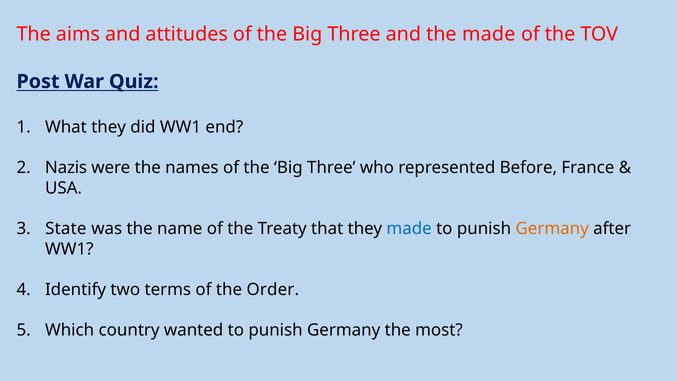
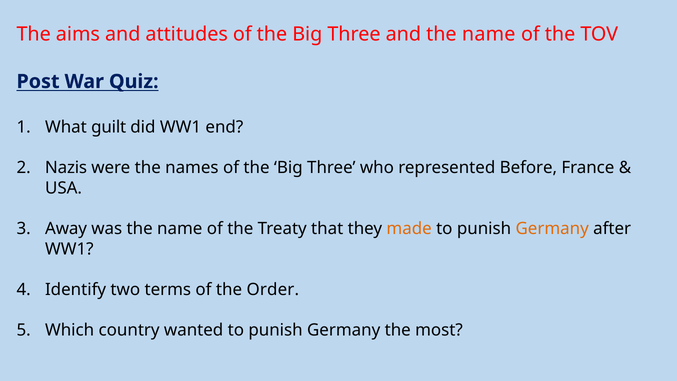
and the made: made -> name
What they: they -> guilt
State: State -> Away
made at (409, 229) colour: blue -> orange
